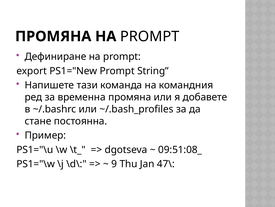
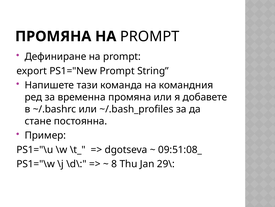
9: 9 -> 8
47\: 47\ -> 29\
